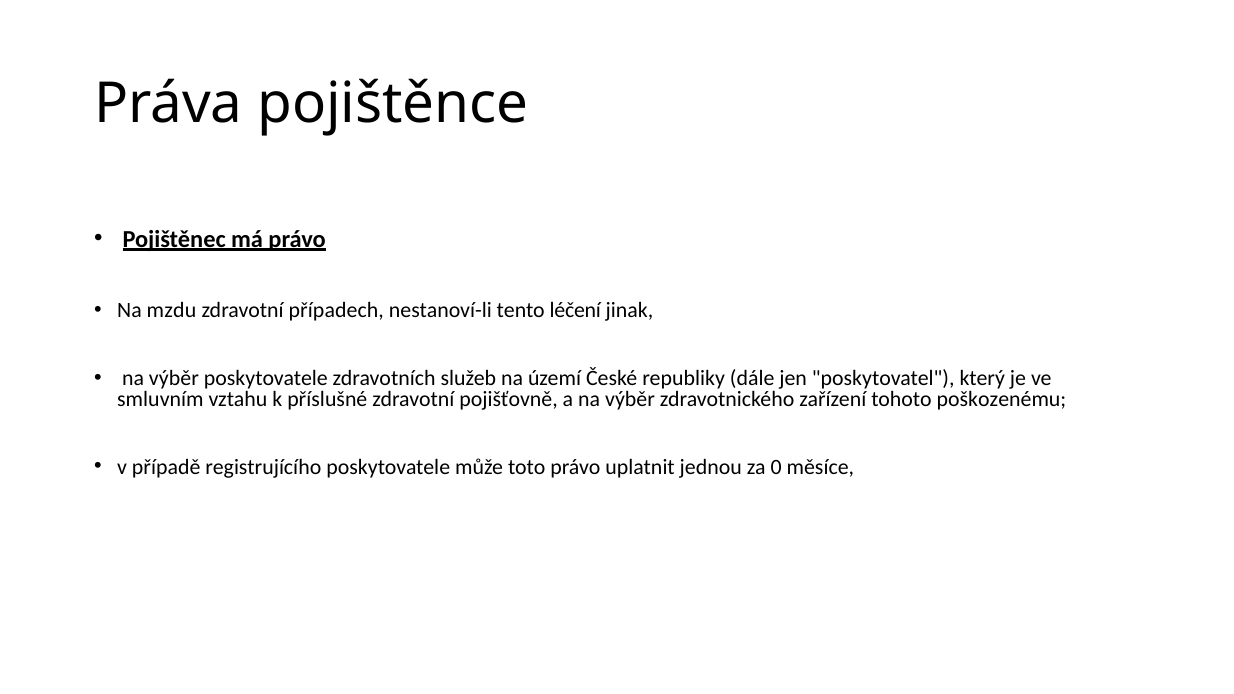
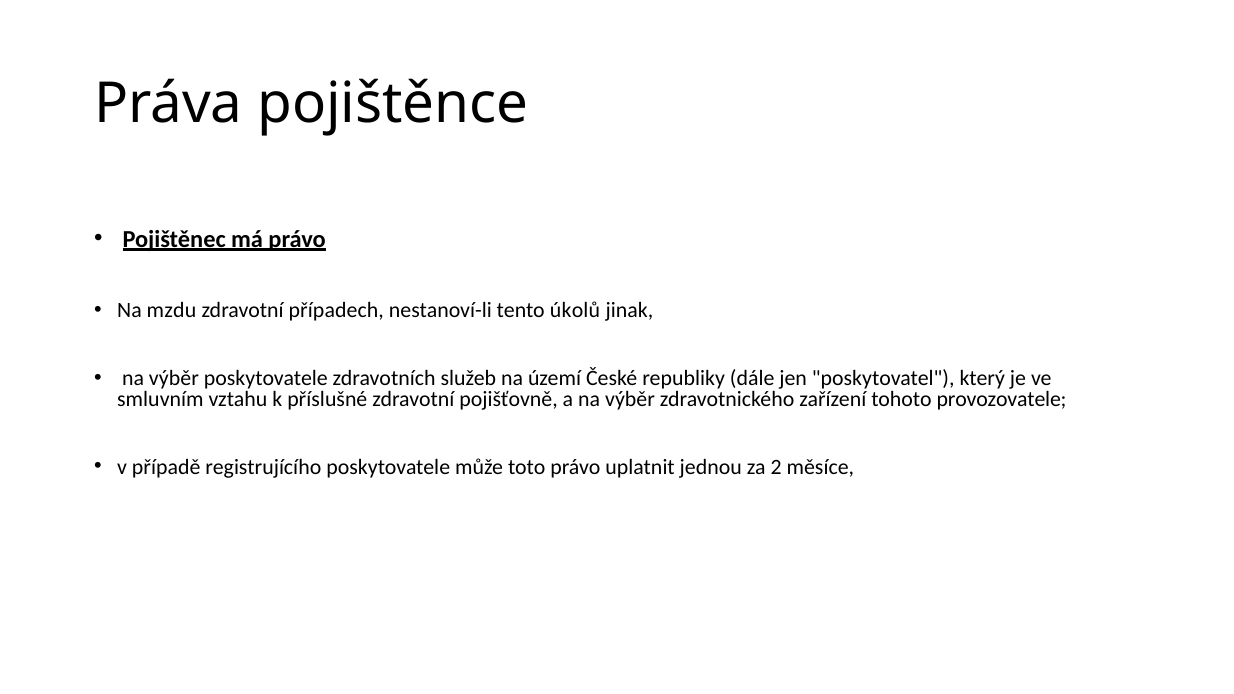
léčení: léčení -> úkolů
poškozenému: poškozenému -> provozovatele
0: 0 -> 2
